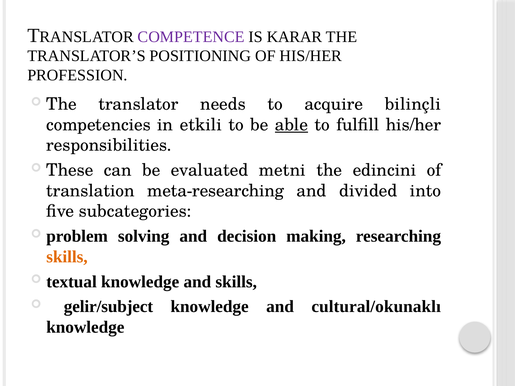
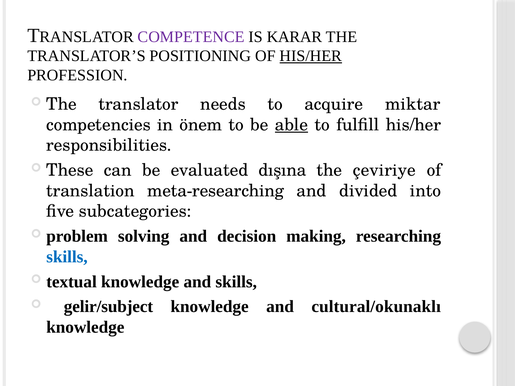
HIS/HER at (311, 56) underline: none -> present
bilinçli: bilinçli -> miktar
etkili: etkili -> önem
metni: metni -> dışına
edincini: edincini -> çeviriye
skills at (67, 257) colour: orange -> blue
